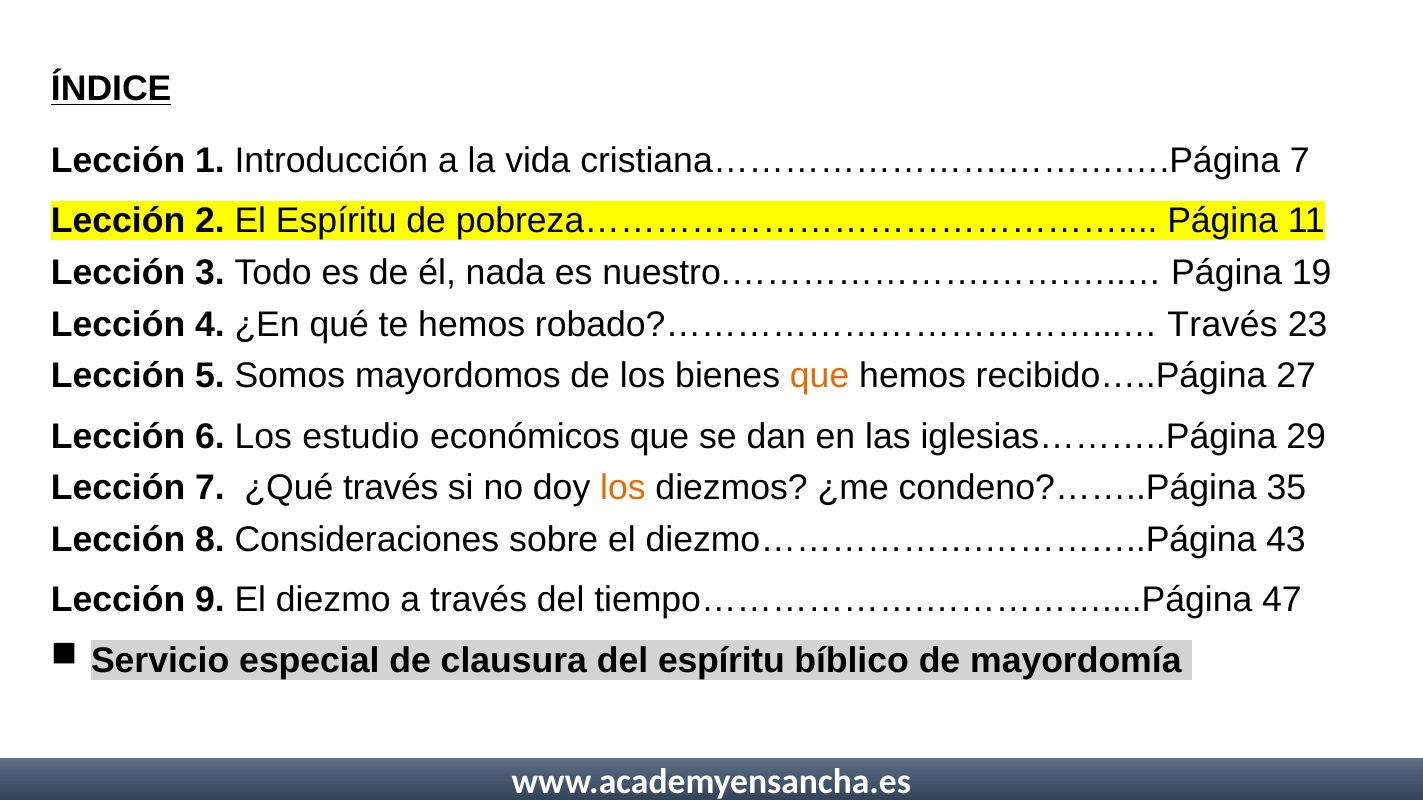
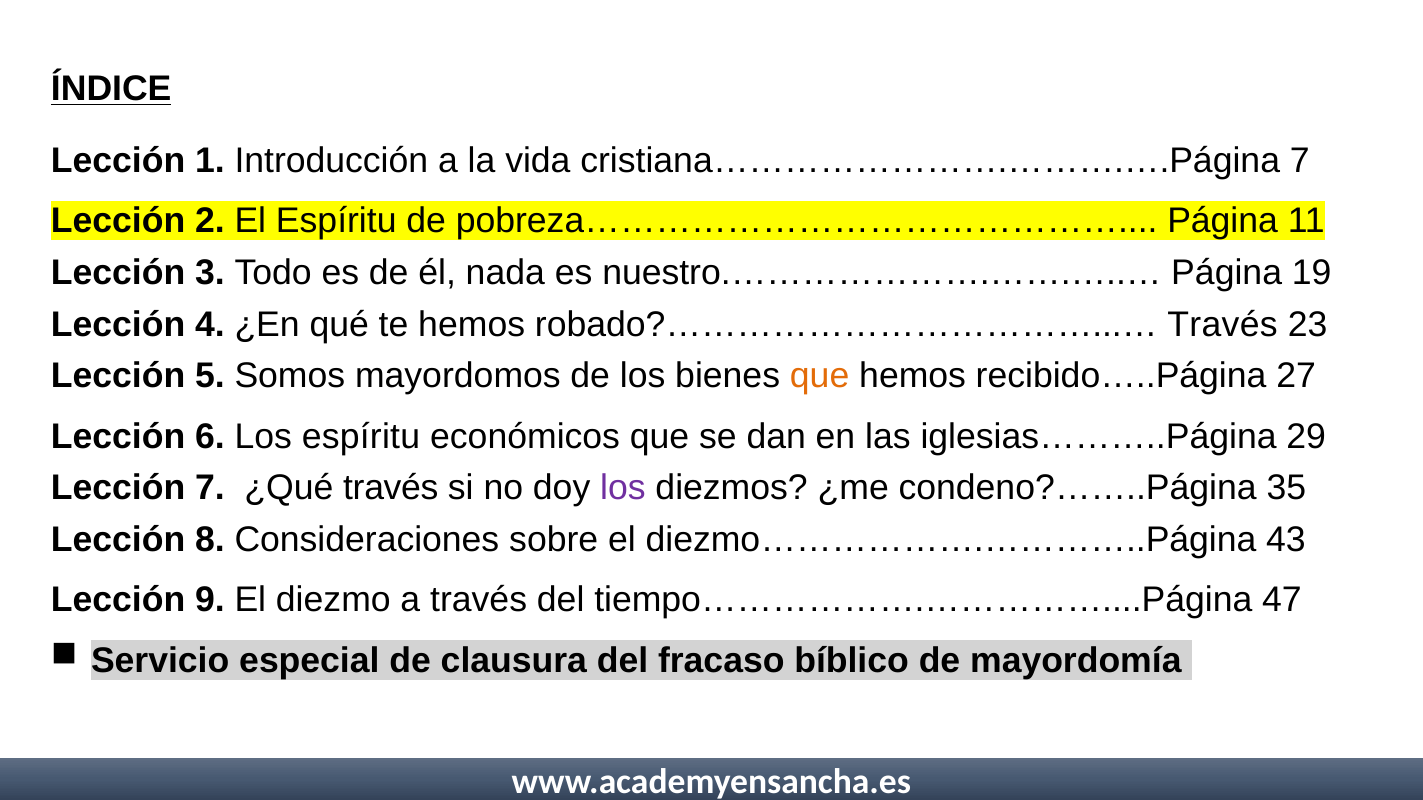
Los estudio: estudio -> espíritu
los at (623, 488) colour: orange -> purple
del espíritu: espíritu -> fracaso
